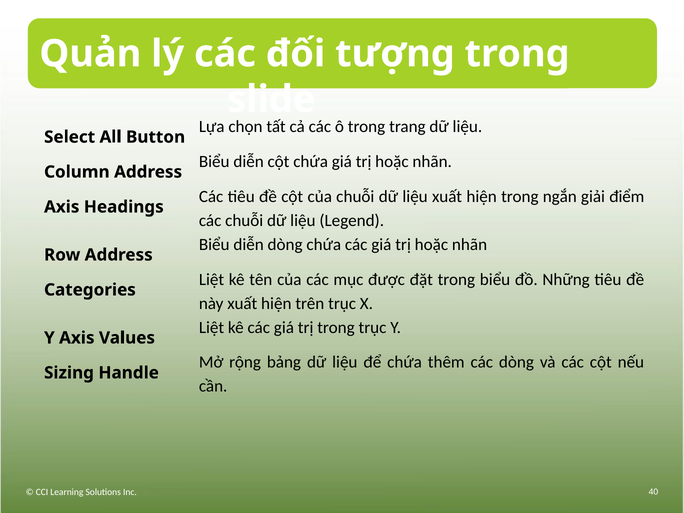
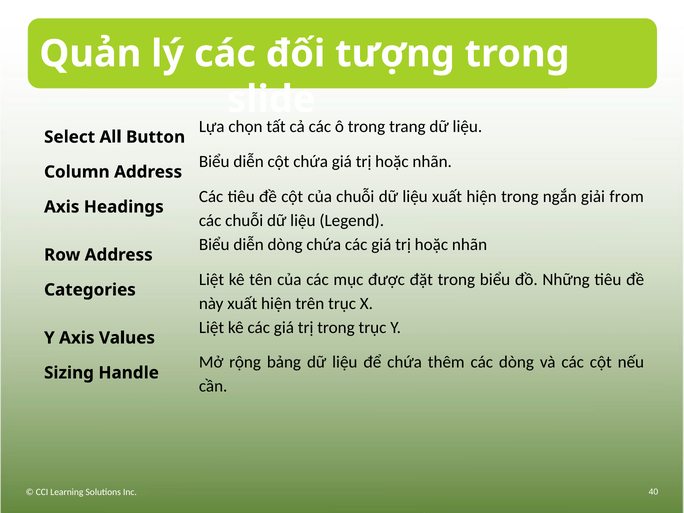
điểm: điểm -> from
